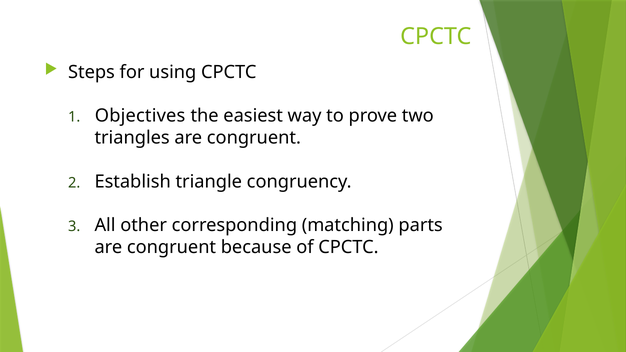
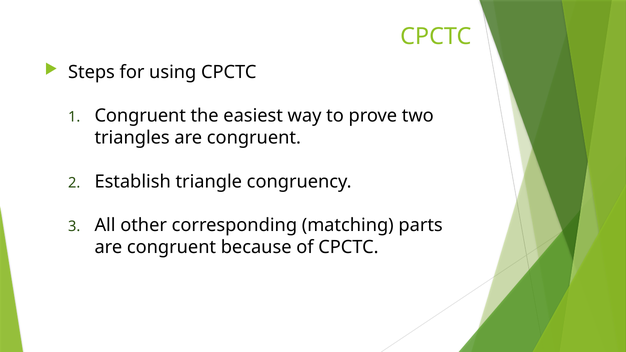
Objectives at (140, 116): Objectives -> Congruent
